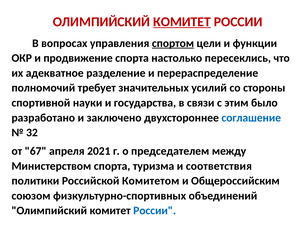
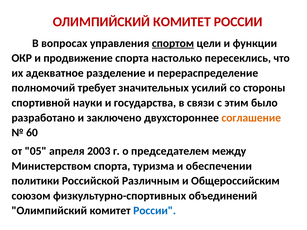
КОМИТЕТ at (182, 22) underline: present -> none
соглашение colour: blue -> orange
32: 32 -> 60
67: 67 -> 05
2021: 2021 -> 2003
соответствия: соответствия -> обеспечении
Комитетом: Комитетом -> Различным
